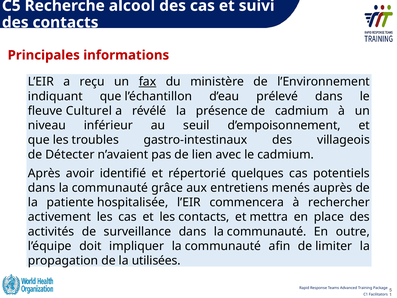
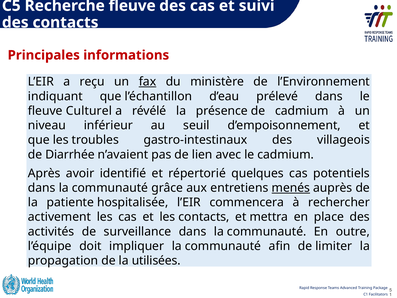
Recherche alcool: alcool -> fleuve
Détecter: Détecter -> Diarrhée
menés underline: none -> present
